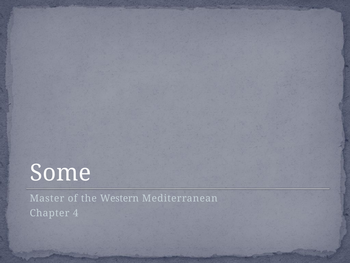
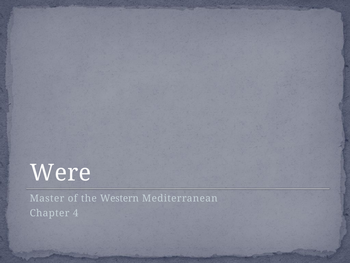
Some: Some -> Were
